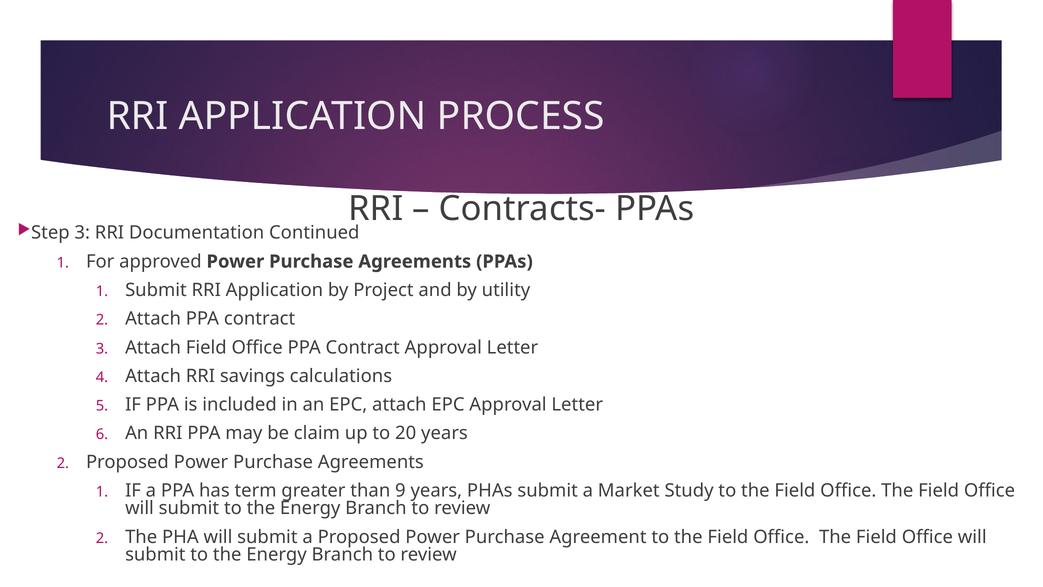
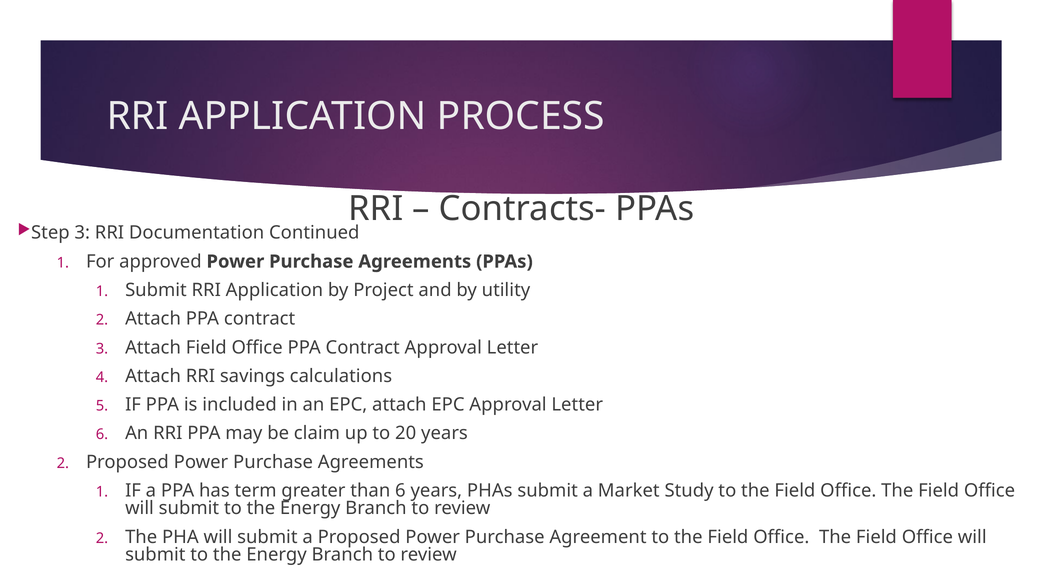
than 9: 9 -> 6
